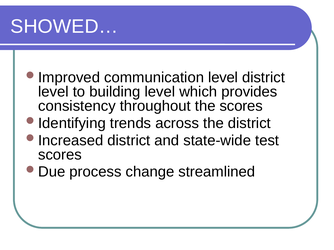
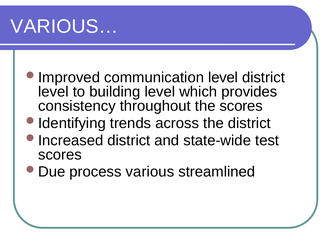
SHOWED…: SHOWED… -> VARIOUS…
change: change -> various
